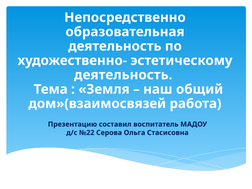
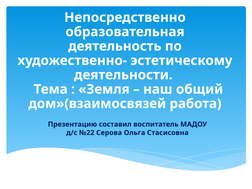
деятельность at (123, 75): деятельность -> деятельности
